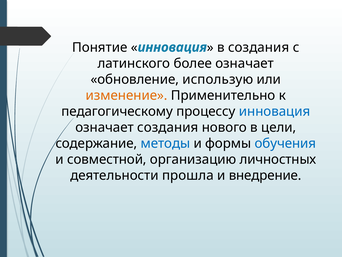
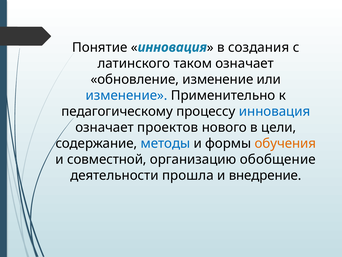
более: более -> таком
обновление использую: использую -> изменение
изменение at (127, 95) colour: orange -> blue
означает создания: создания -> проектов
обучения colour: blue -> orange
личностных: личностных -> обобщение
